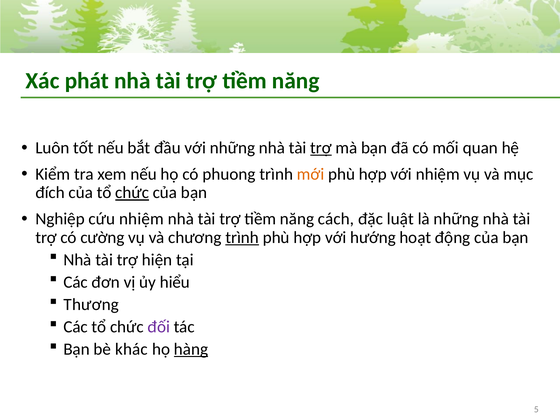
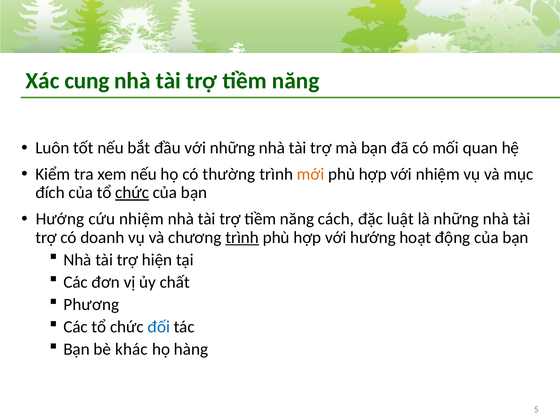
phát: phát -> cung
trợ at (321, 148) underline: present -> none
phuong: phuong -> thường
Nghiệp at (60, 219): Nghiệp -> Hướng
cường: cường -> doanh
hiểu: hiểu -> chất
Thương: Thương -> Phương
đối colour: purple -> blue
hàng underline: present -> none
